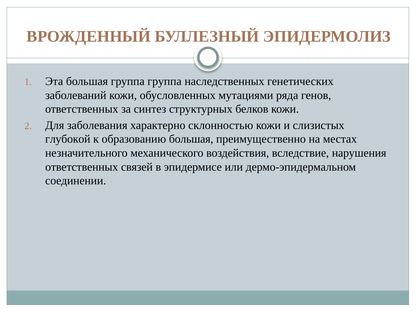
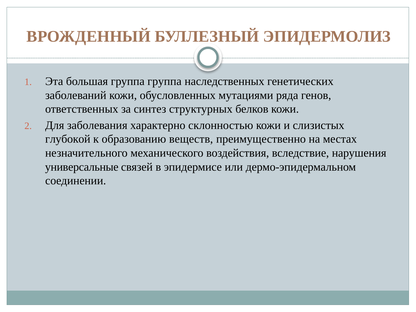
образованию большая: большая -> веществ
ответственных at (82, 167): ответственных -> универсальные
